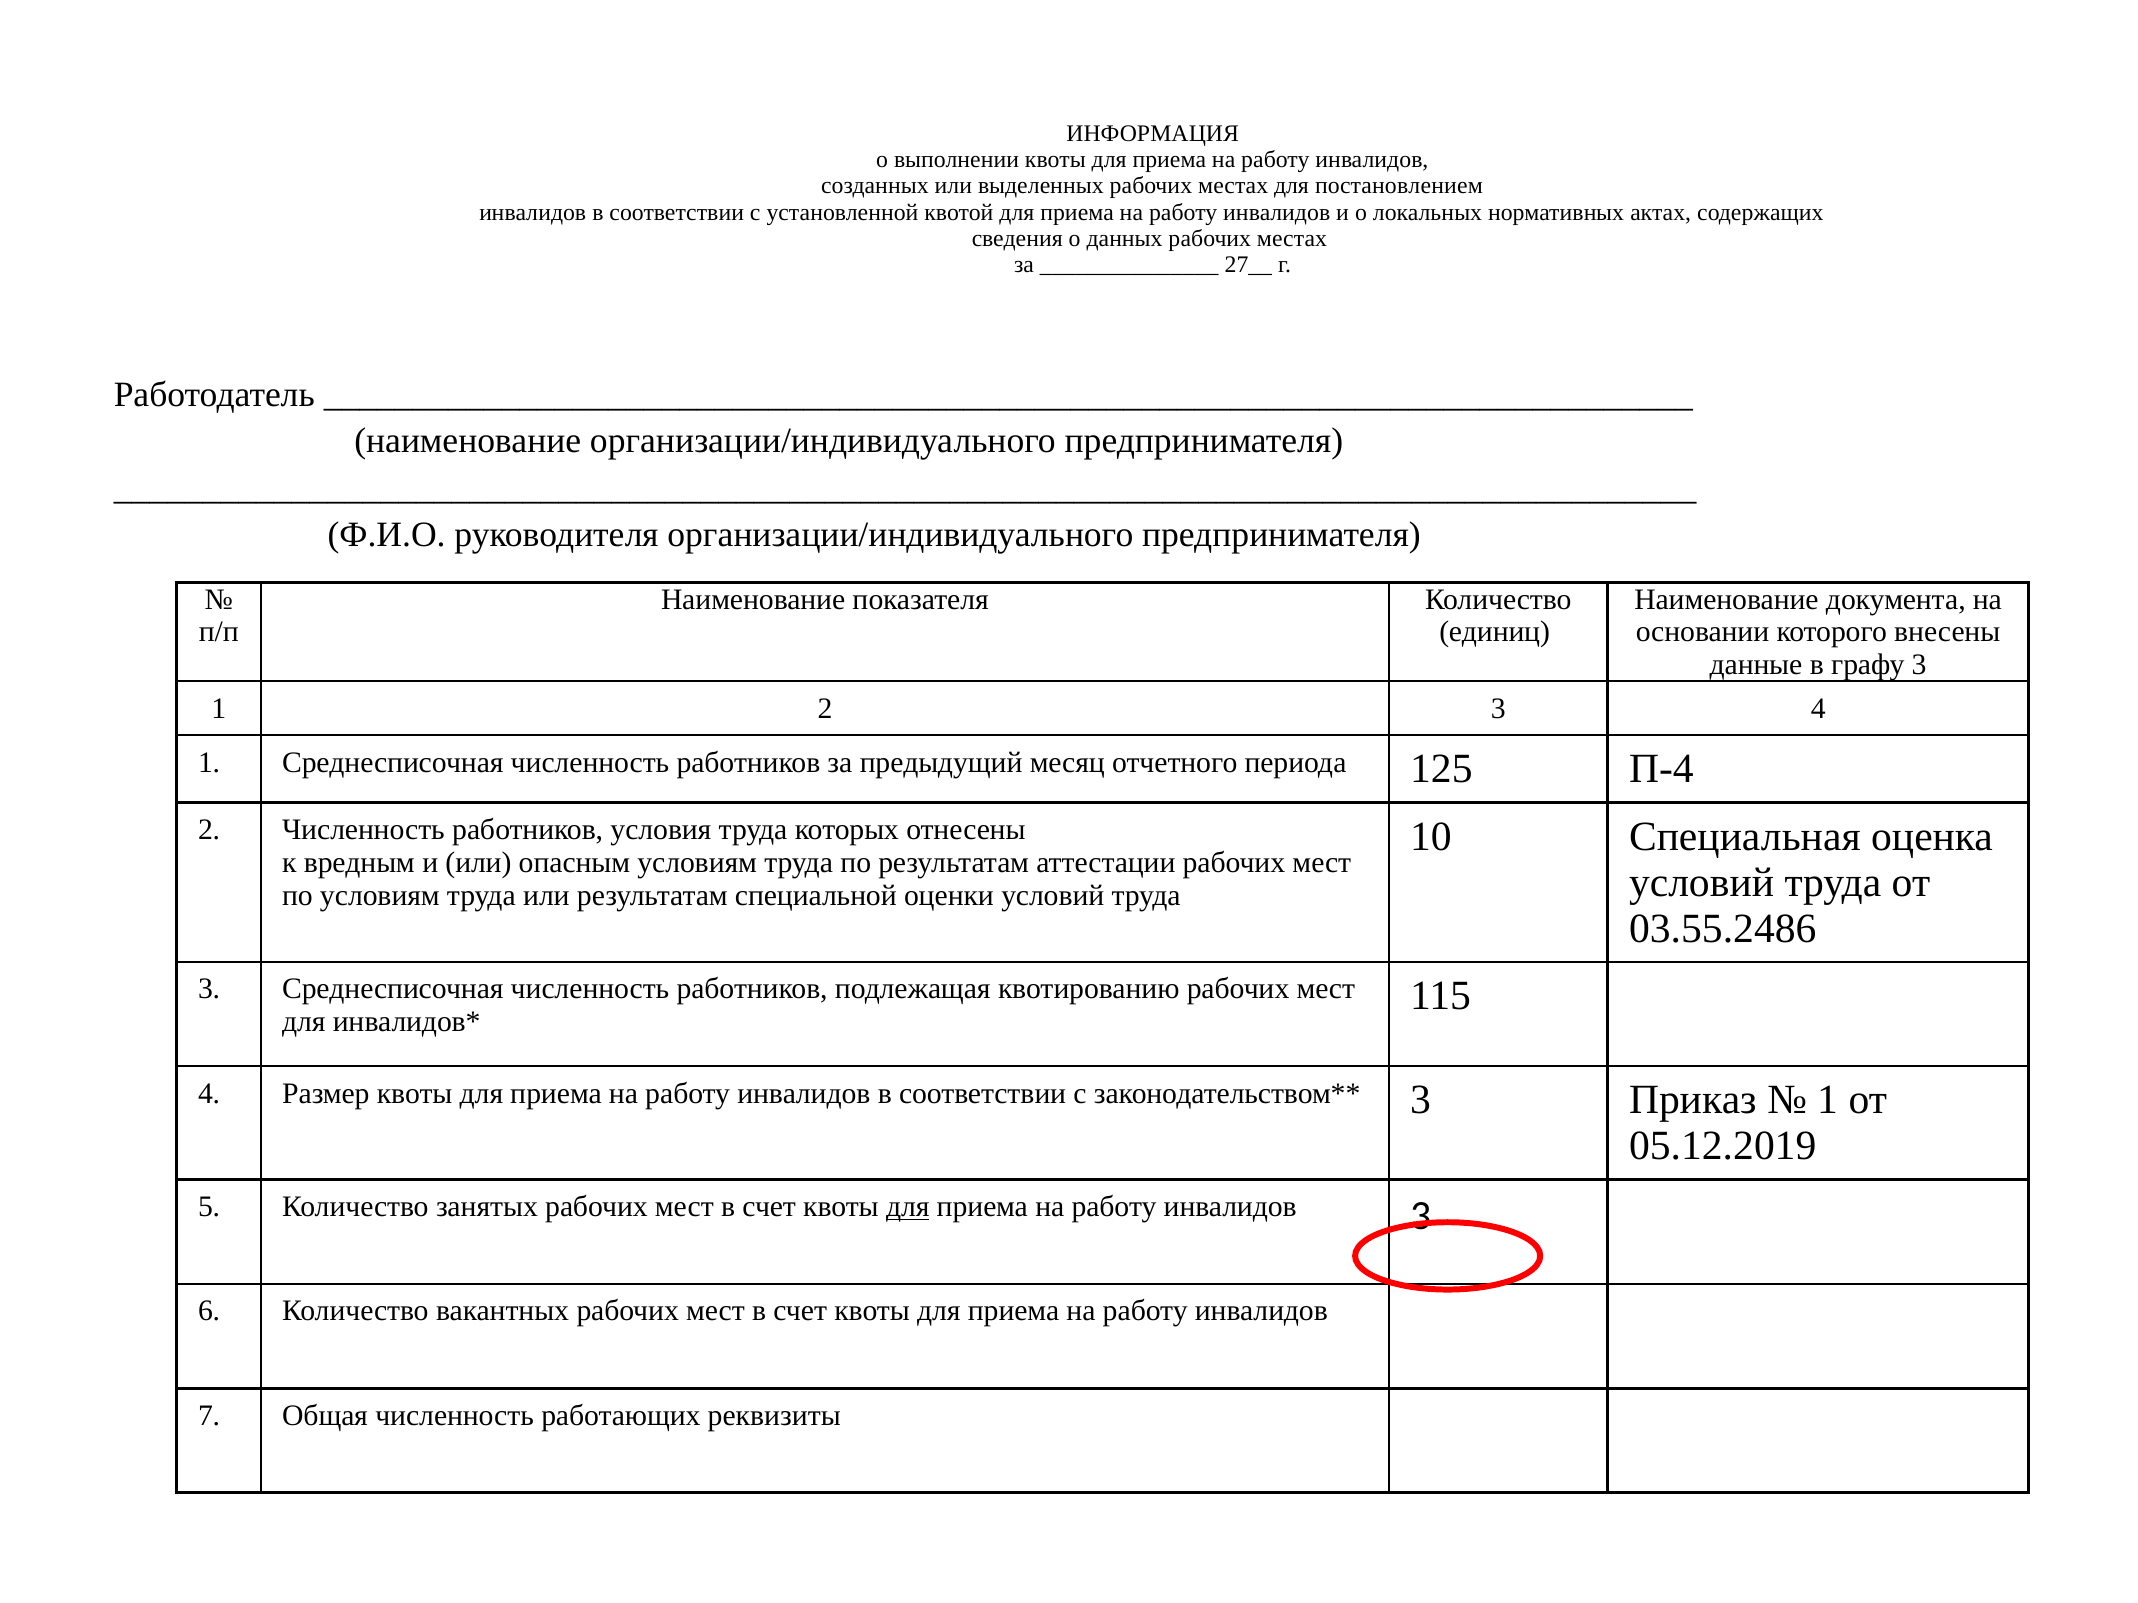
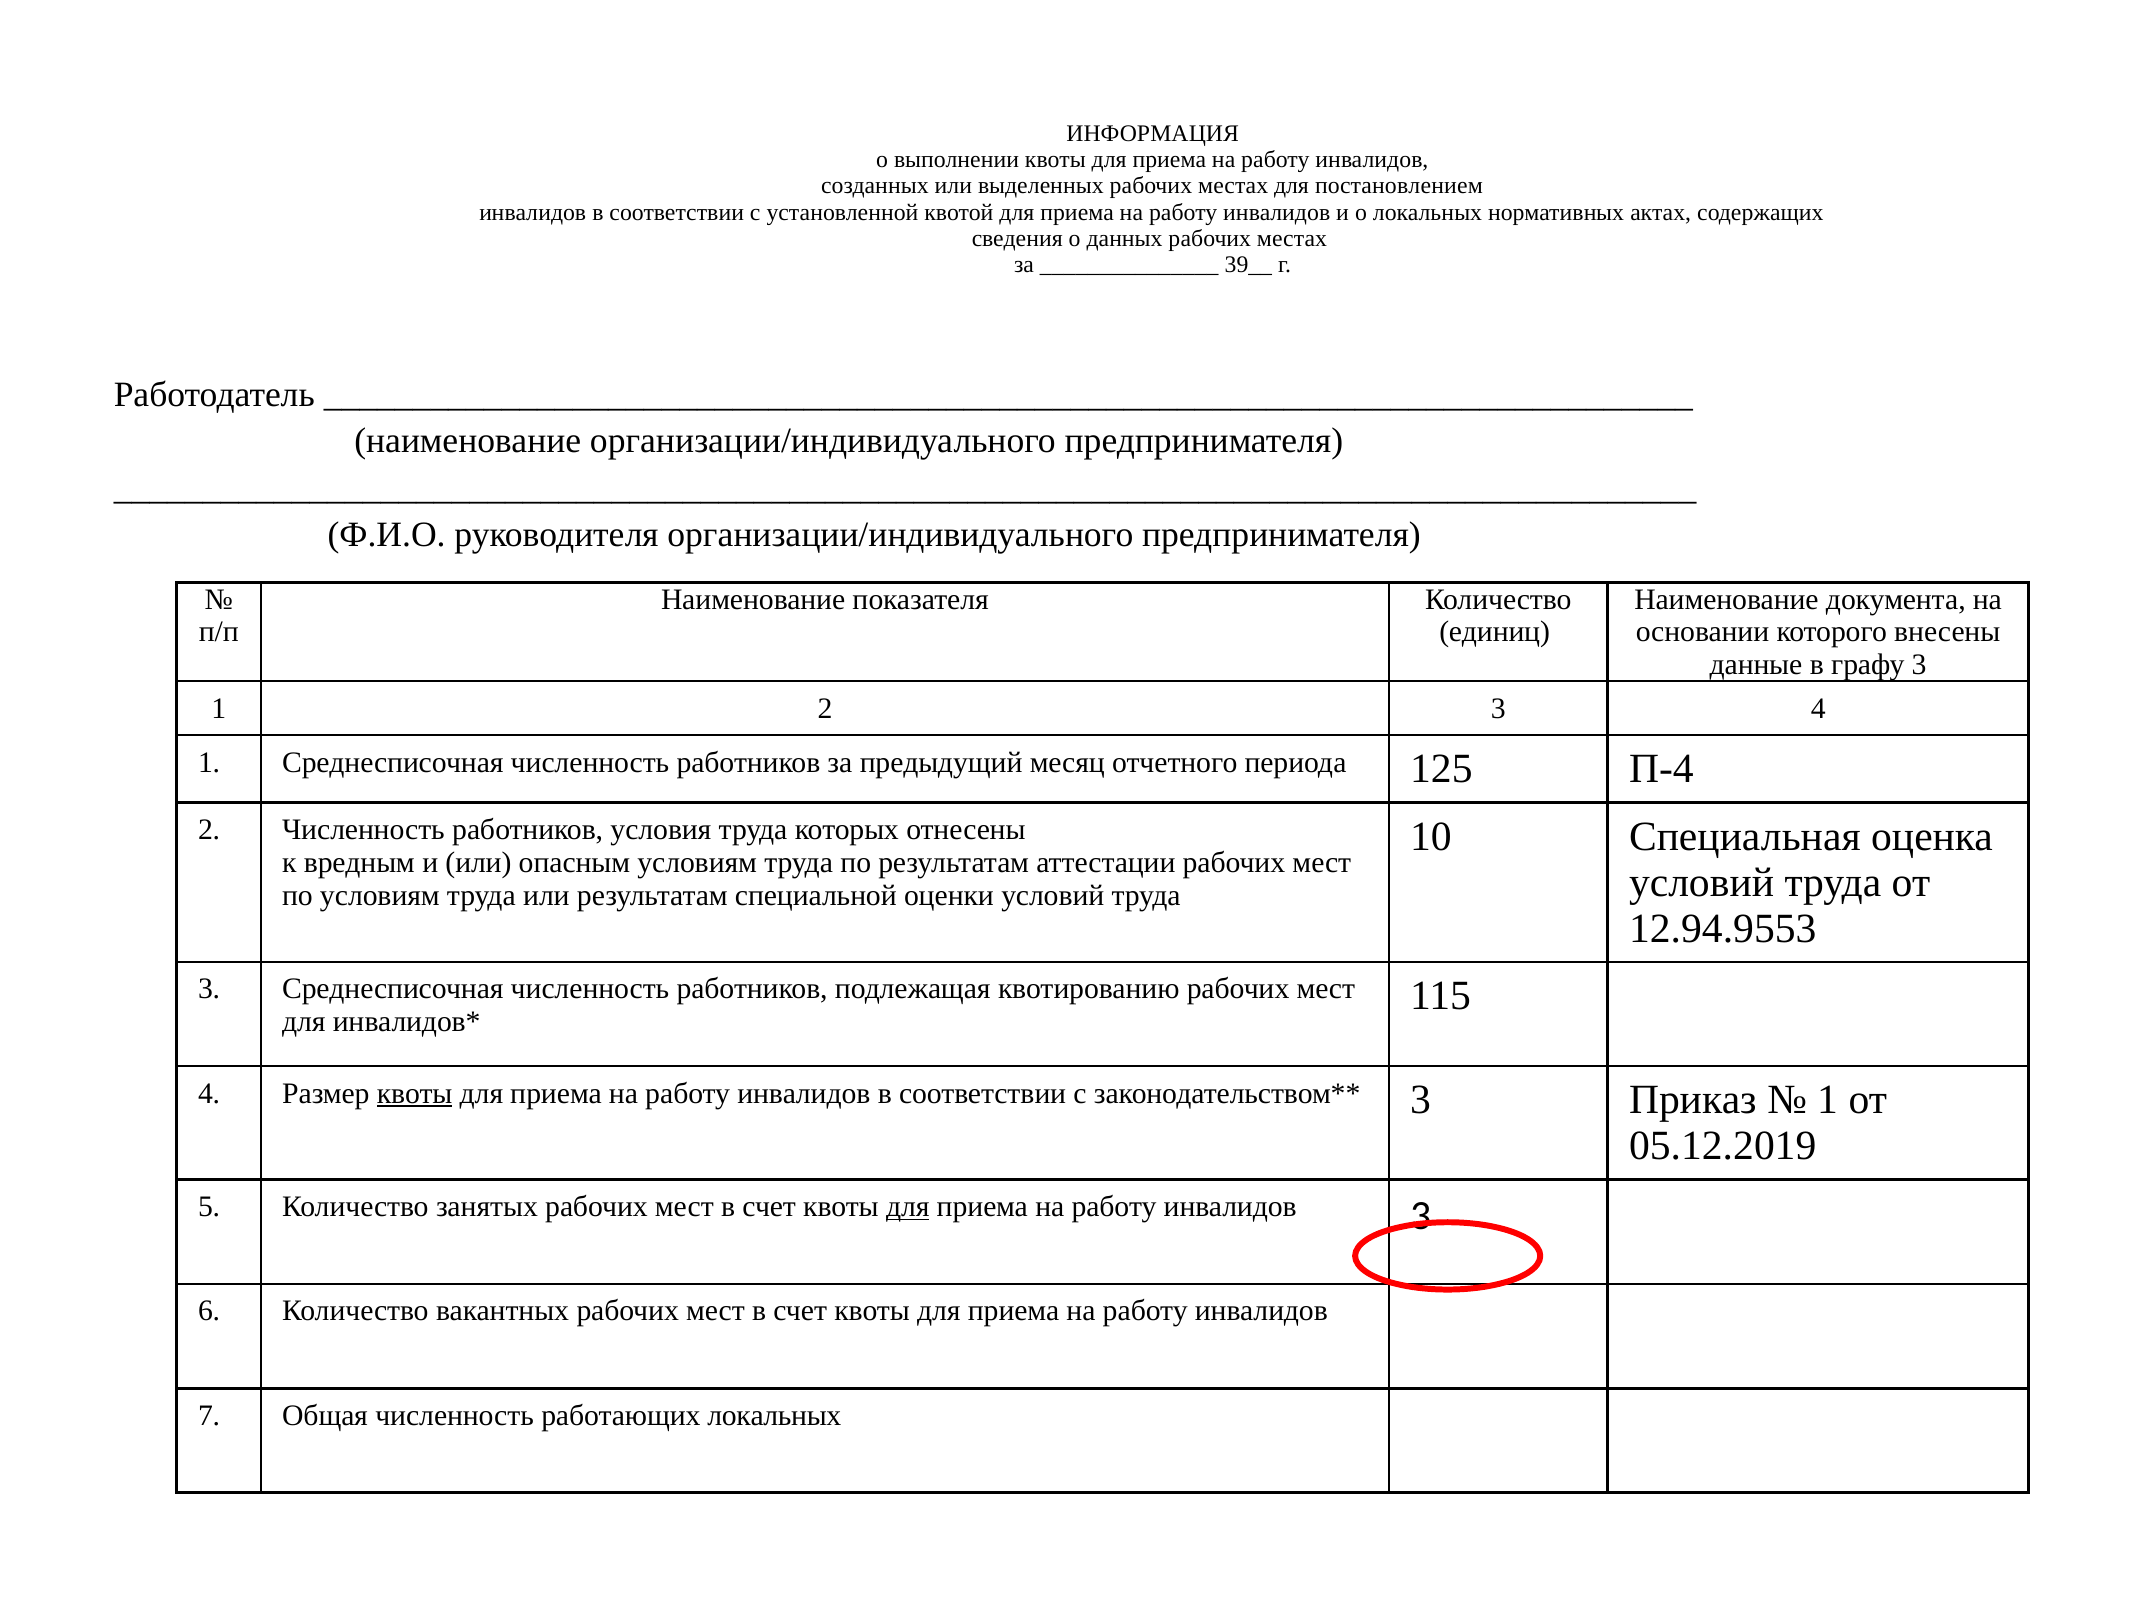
27__: 27__ -> 39__
03.55.2486: 03.55.2486 -> 12.94.9553
квоты at (415, 1094) underline: none -> present
работающих реквизиты: реквизиты -> локальных
